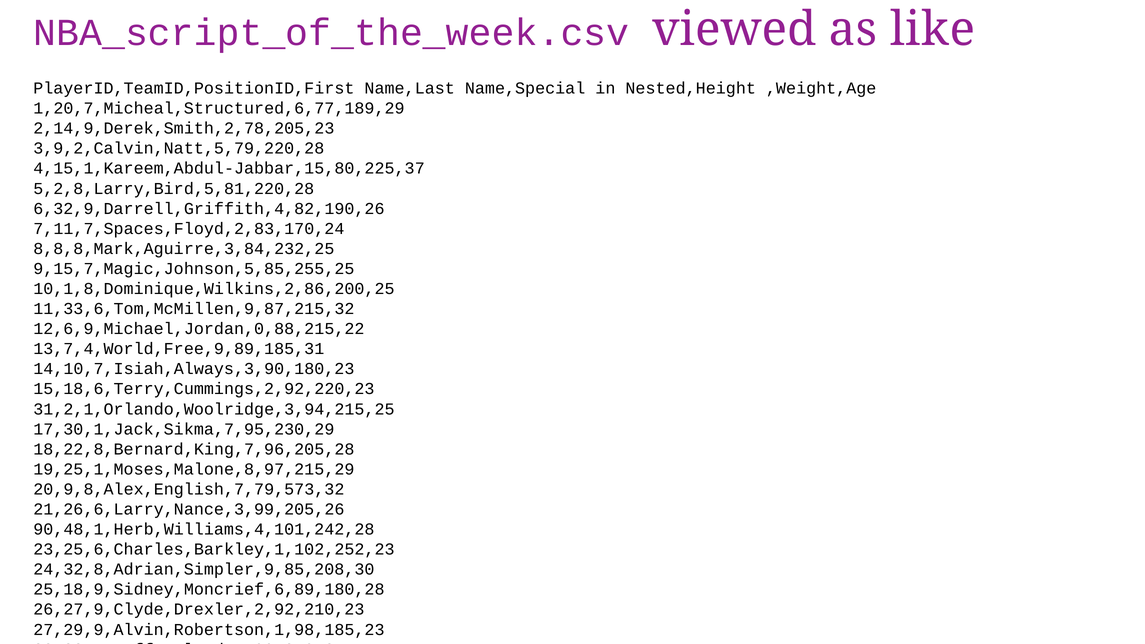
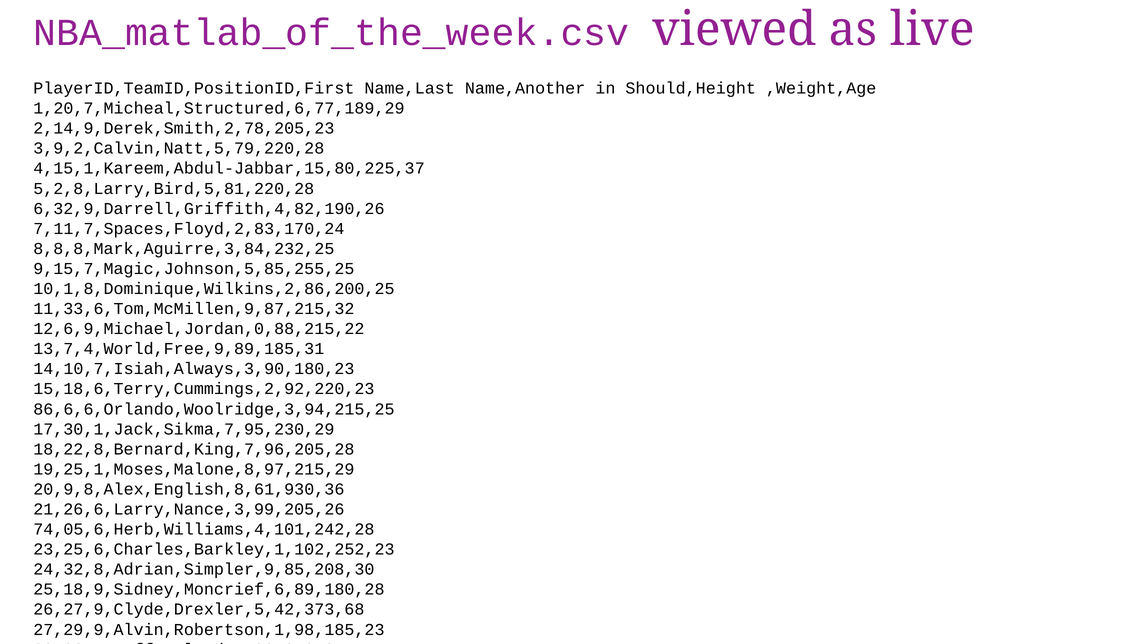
NBA_script_of_the_week.csv: NBA_script_of_the_week.csv -> NBA_matlab_of_the_week.csv
like: like -> live
Name,Special: Name,Special -> Name,Another
Nested,Height: Nested,Height -> Should,Height
31,2,1,Orlando,Woolridge,3,94,215,25: 31,2,1,Orlando,Woolridge,3,94,215,25 -> 86,6,6,Orlando,Woolridge,3,94,215,25
20,9,8,Alex,English,7,79,573,32: 20,9,8,Alex,English,7,79,573,32 -> 20,9,8,Alex,English,8,61,930,36
90,48,1,Herb,Williams,4,101,242,28: 90,48,1,Herb,Williams,4,101,242,28 -> 74,05,6,Herb,Williams,4,101,242,28
26,27,9,Clyde,Drexler,2,92,210,23: 26,27,9,Clyde,Drexler,2,92,210,23 -> 26,27,9,Clyde,Drexler,5,42,373,68
